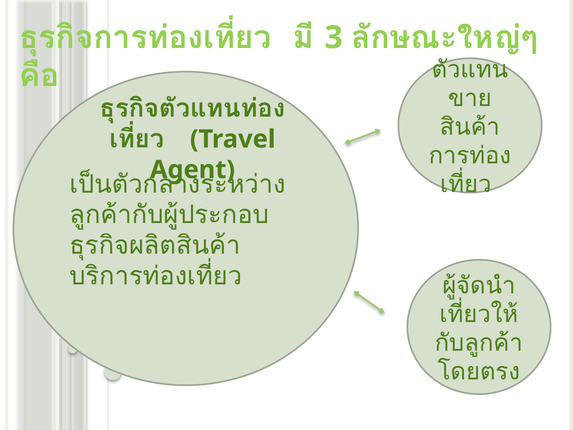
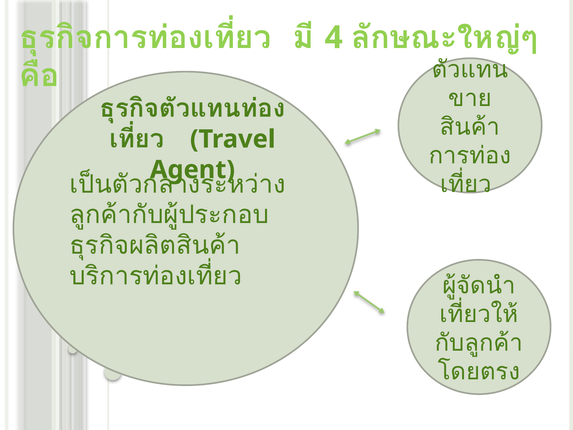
3: 3 -> 4
